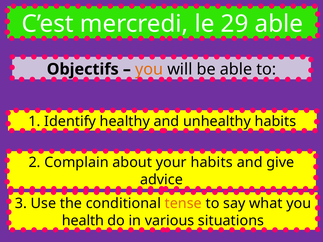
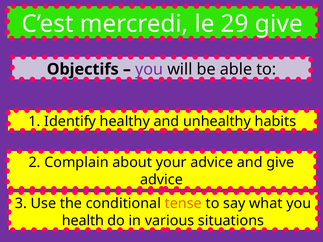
29 able: able -> give
you at (149, 69) colour: orange -> purple
your habits: habits -> advice
